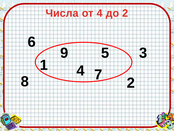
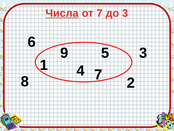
Числа underline: none -> present
от 4: 4 -> 7
до 2: 2 -> 3
